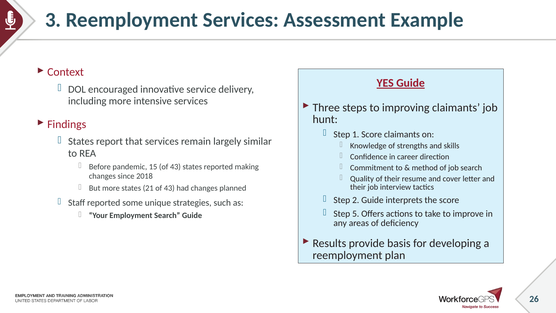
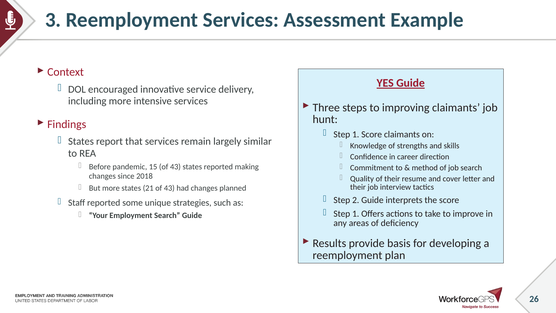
5 at (356, 214): 5 -> 1
